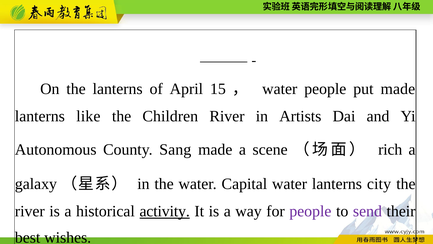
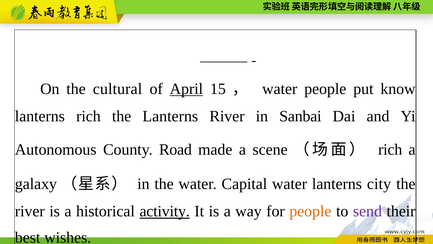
the lanterns: lanterns -> cultural
April underline: none -> present
put made: made -> know
lanterns like: like -> rich
the Children: Children -> Lanterns
Artists: Artists -> Sanbai
Sang: Sang -> Road
people at (310, 211) colour: purple -> orange
